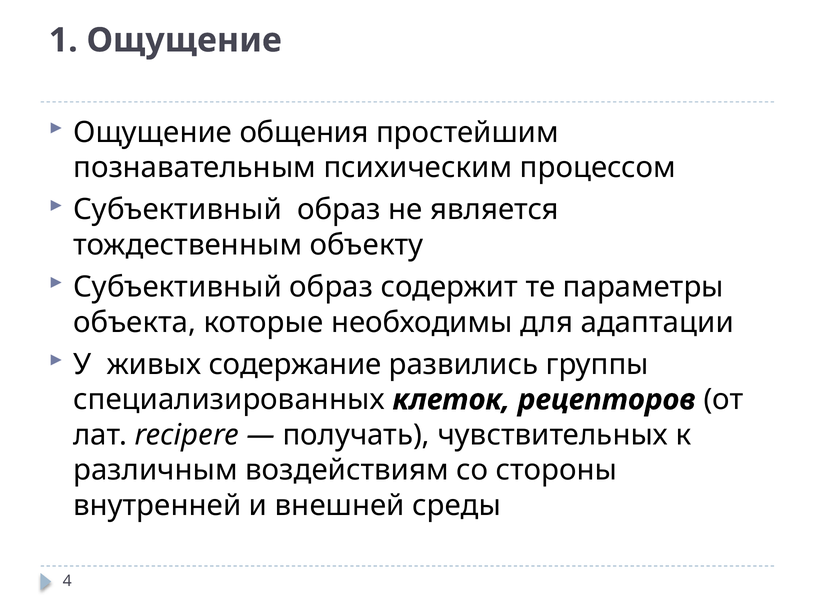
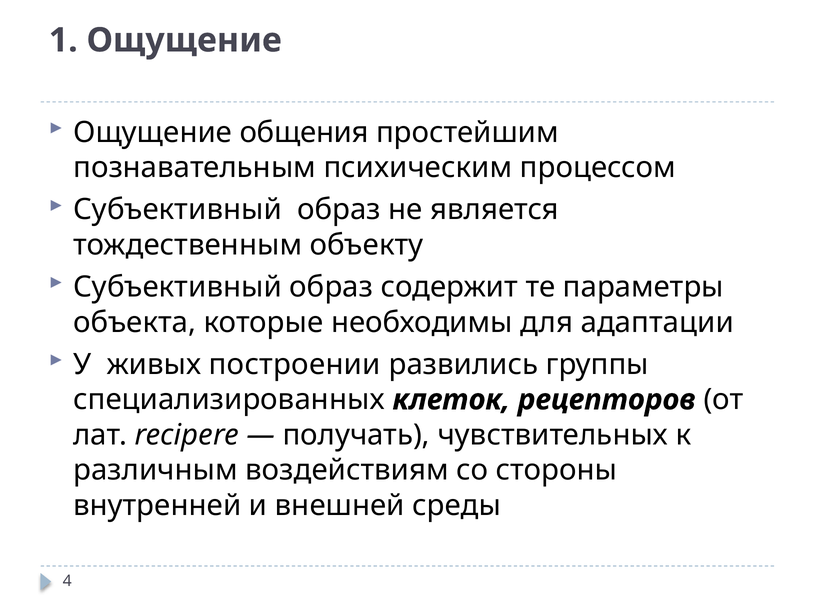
содержание: содержание -> построении
